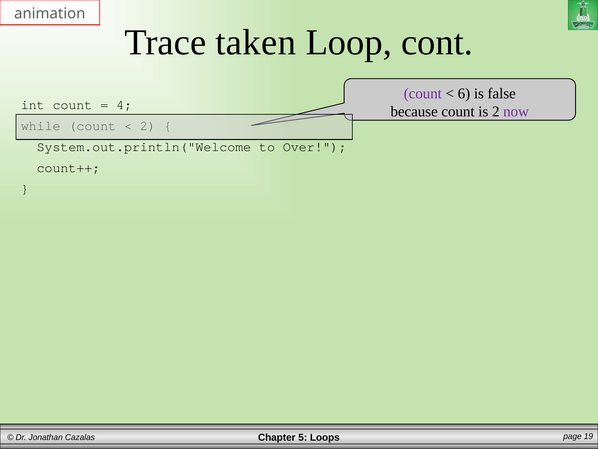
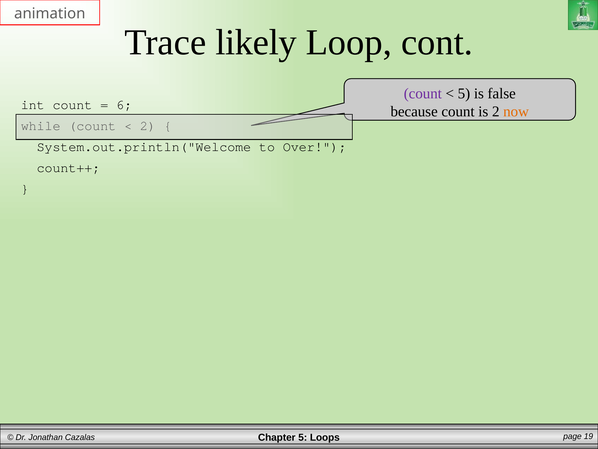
taken: taken -> likely
6 at (464, 94): 6 -> 5
4: 4 -> 6
now colour: purple -> orange
